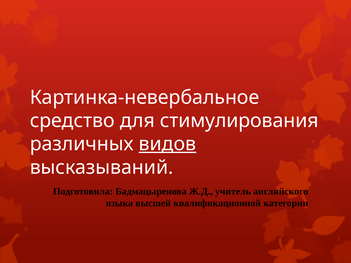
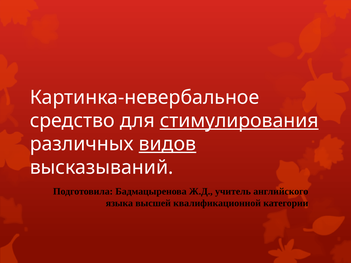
стимулирования underline: none -> present
